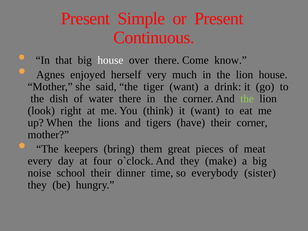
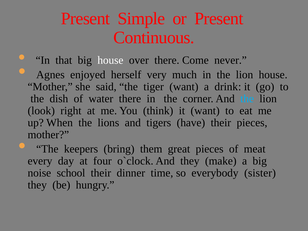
know: know -> never
the at (247, 99) colour: light green -> light blue
their corner: corner -> pieces
